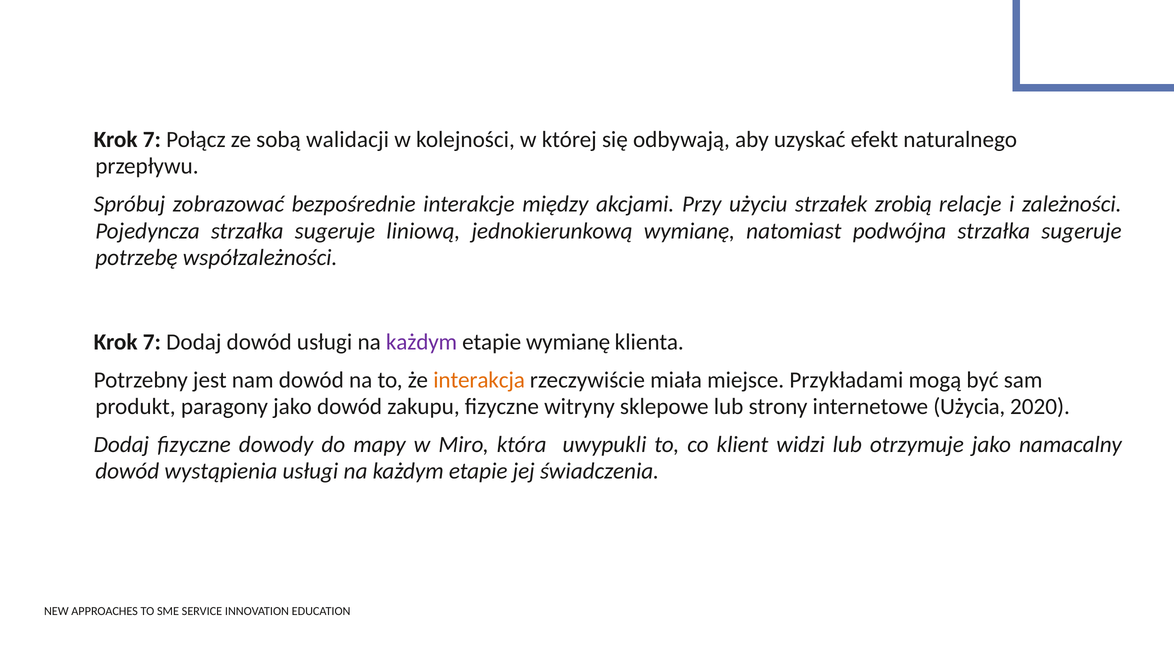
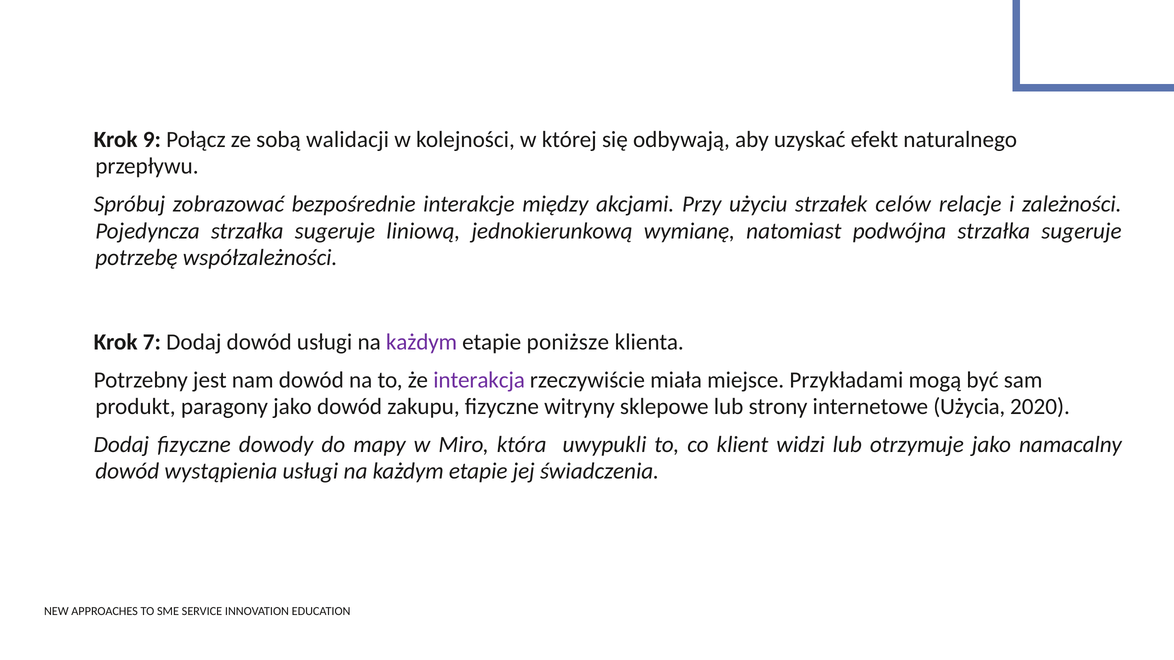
7 at (152, 140): 7 -> 9
zrobią: zrobią -> celów
etapie wymianę: wymianę -> poniższe
interakcja colour: orange -> purple
